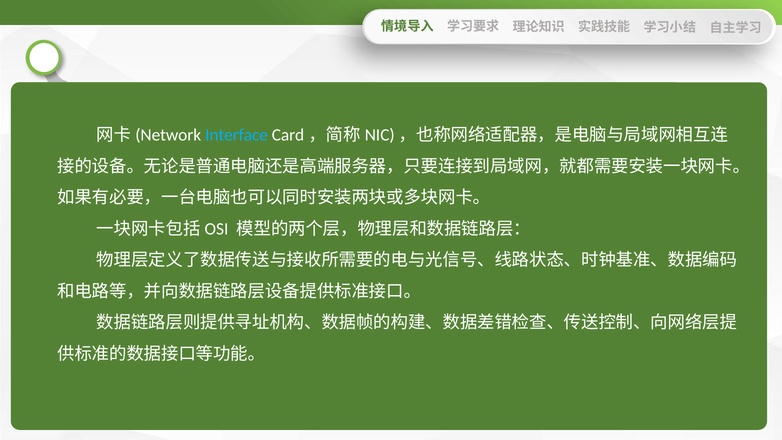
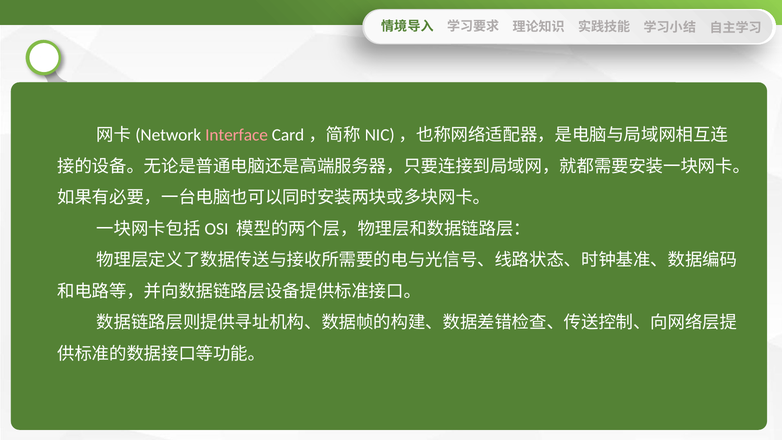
Interface colour: light blue -> pink
